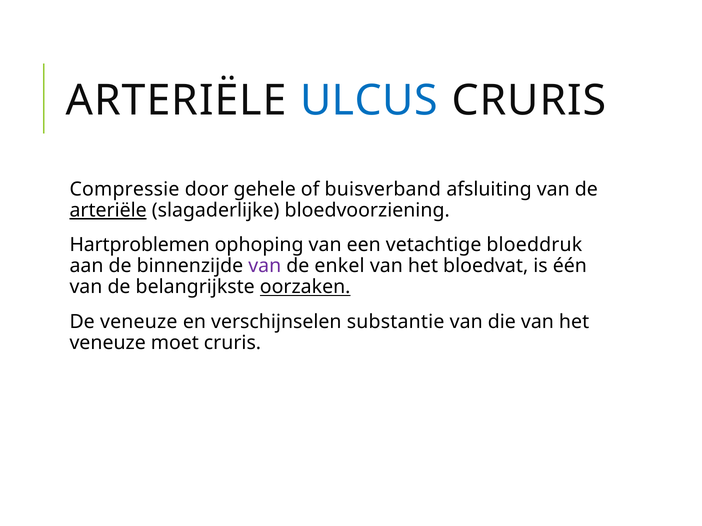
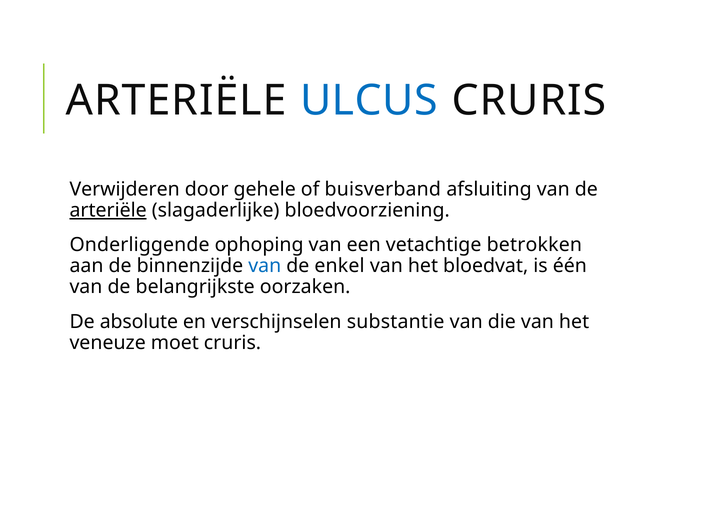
Compressie: Compressie -> Verwijderen
Hartproblemen: Hartproblemen -> Onderliggende
bloeddruk: bloeddruk -> betrokken
van at (265, 266) colour: purple -> blue
oorzaken underline: present -> none
De veneuze: veneuze -> absolute
